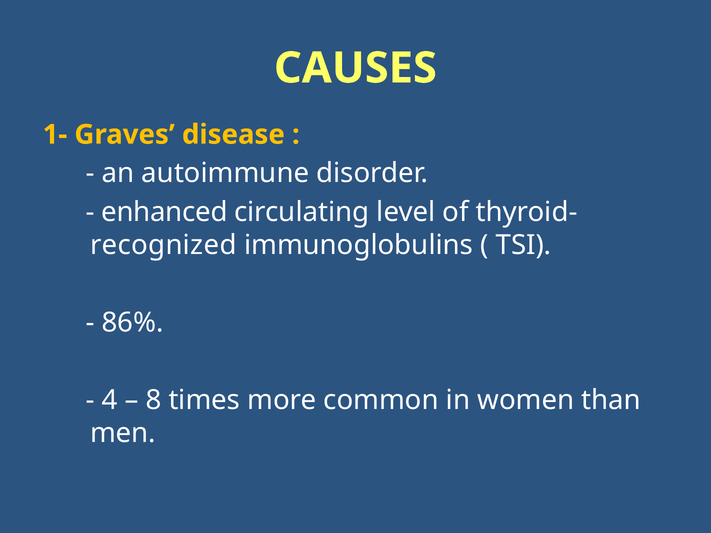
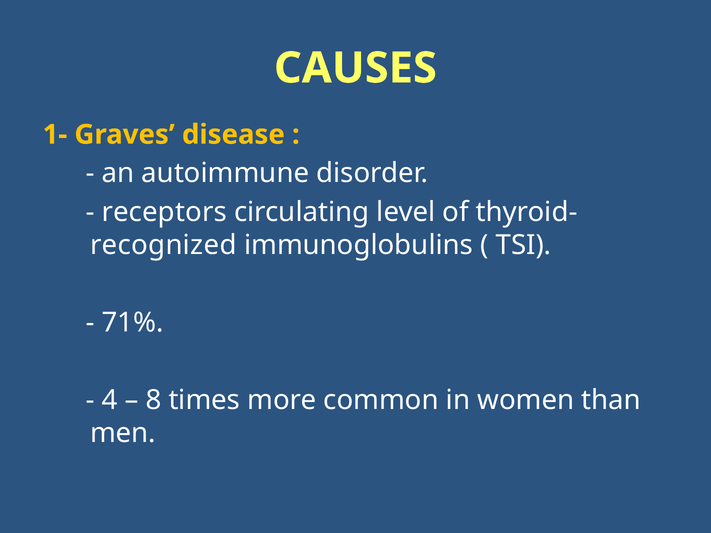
enhanced: enhanced -> receptors
86%: 86% -> 71%
